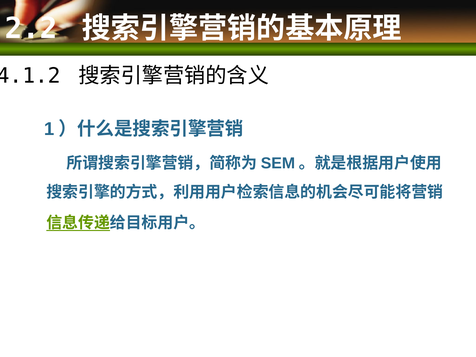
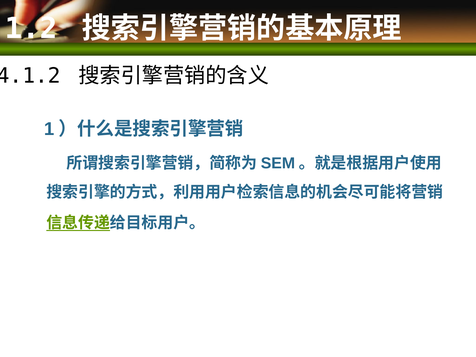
2.2: 2.2 -> 1.2
